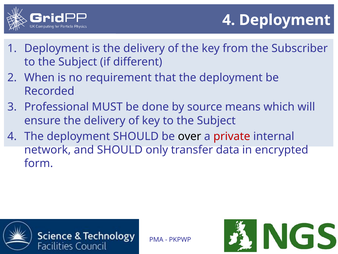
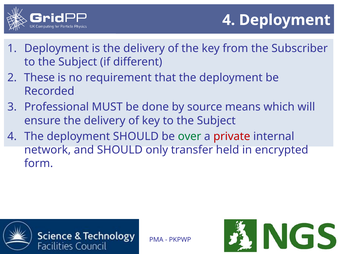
When: When -> These
over colour: black -> green
data: data -> held
